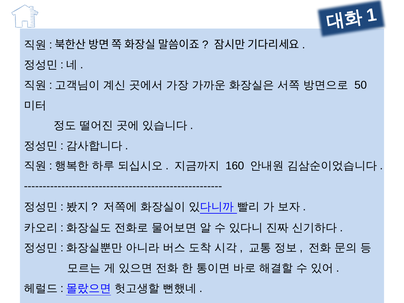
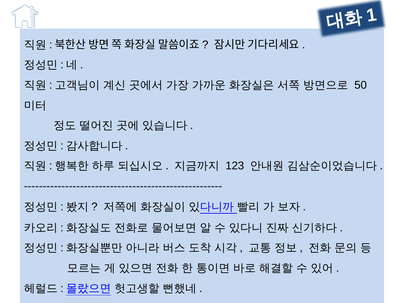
160: 160 -> 123
